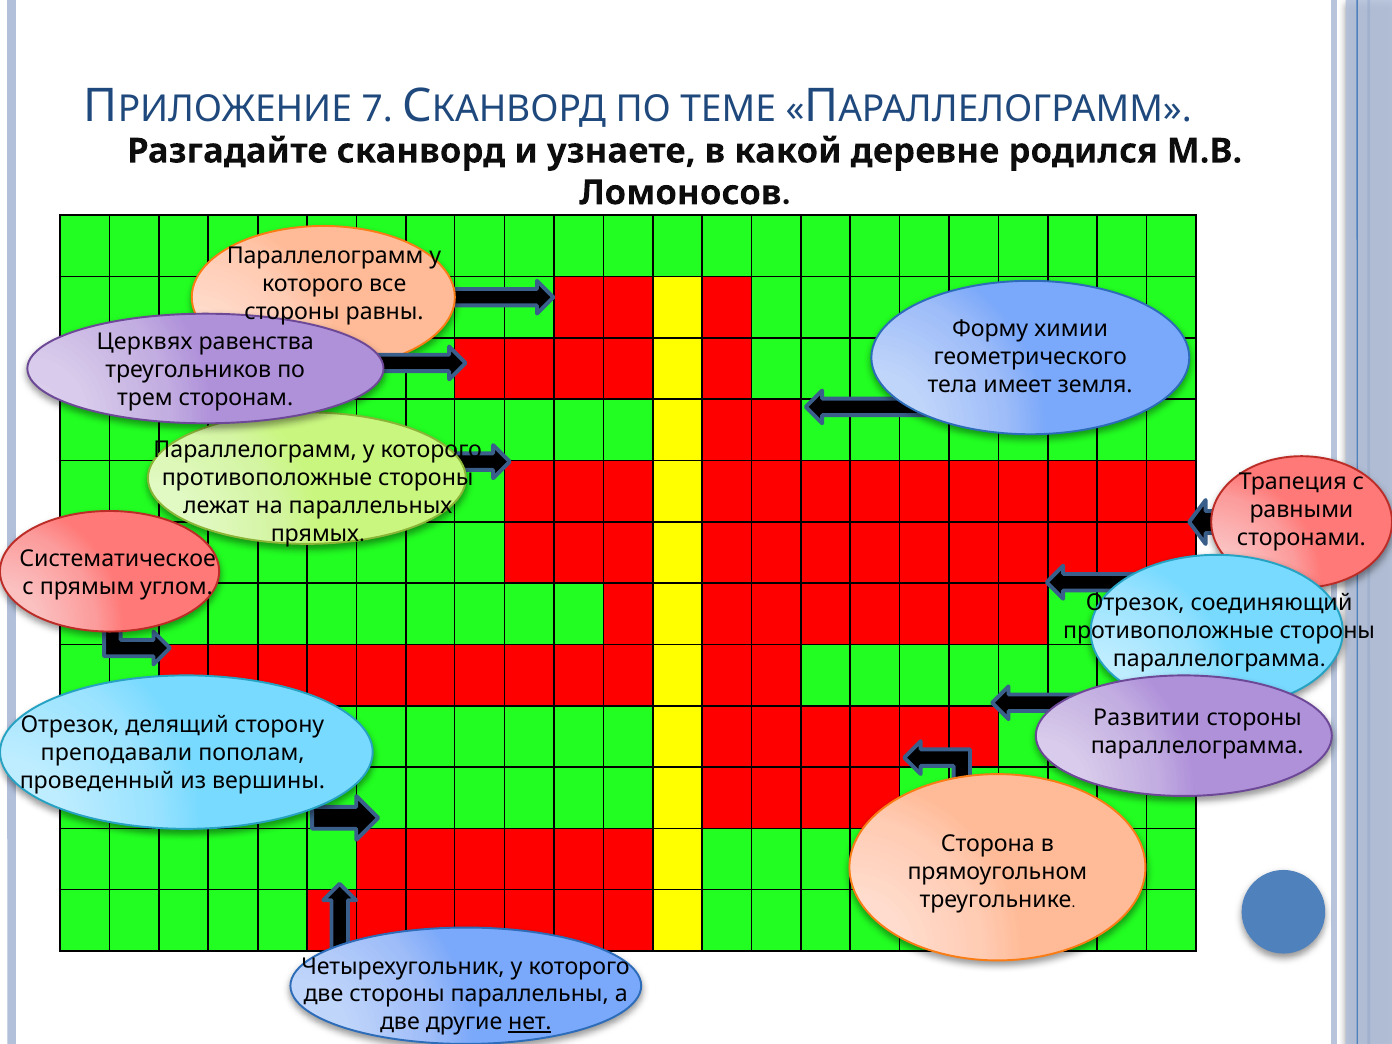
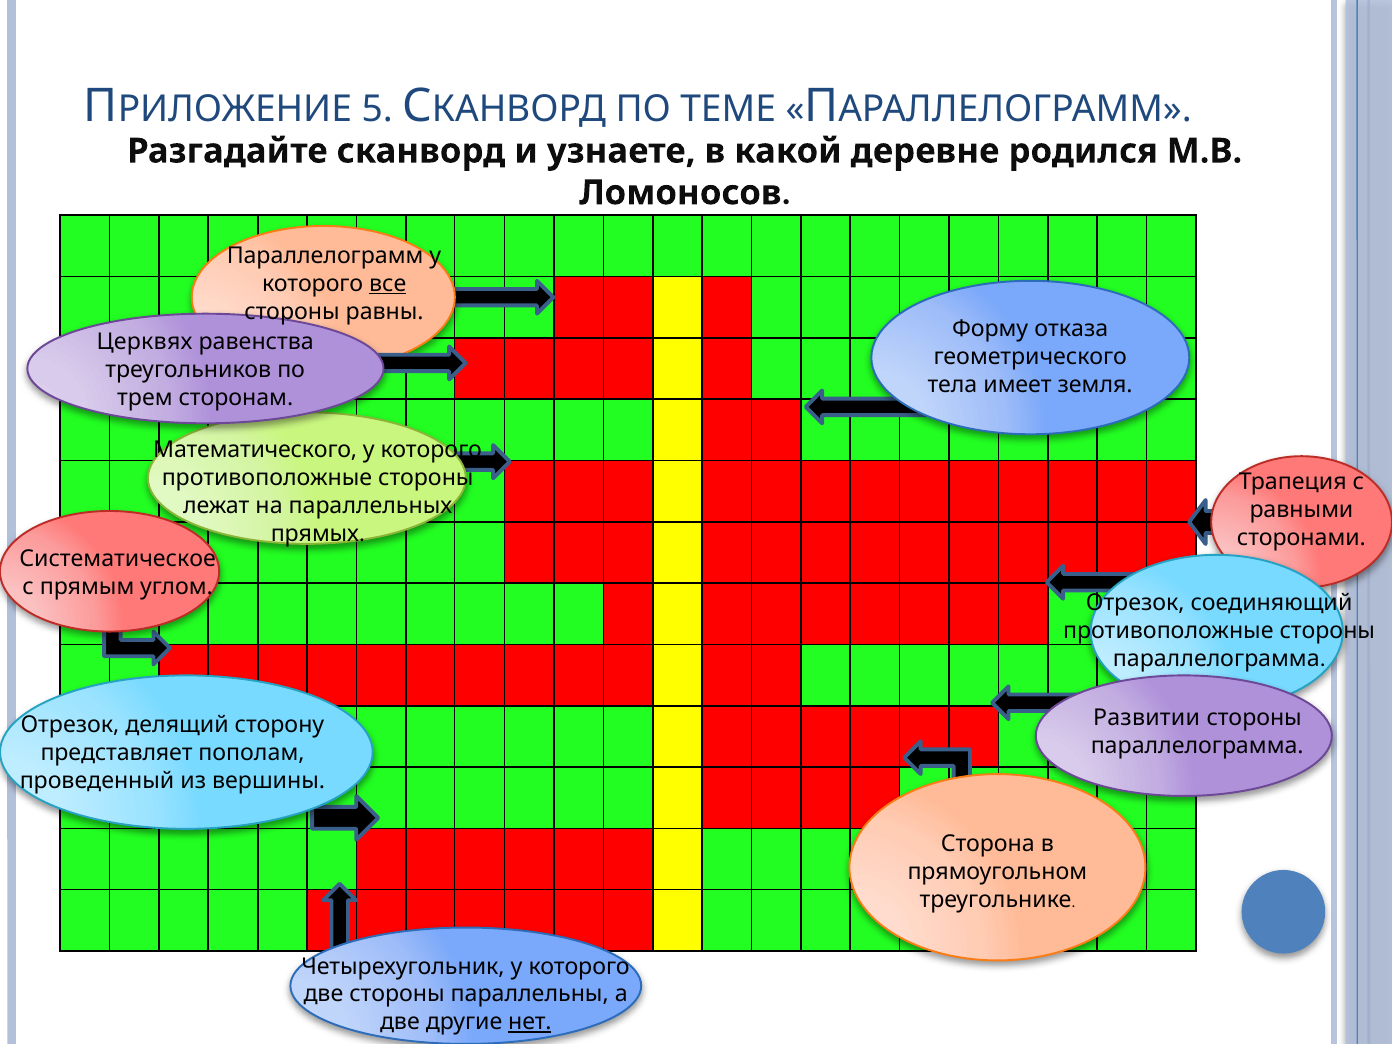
7: 7 -> 5
все underline: none -> present
химии: химии -> отказа
Параллелограмм at (255, 450): Параллелограмм -> Математического
преподавали: преподавали -> представляет
